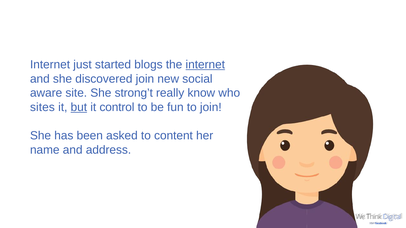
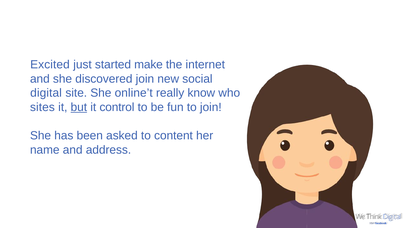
Internet at (50, 65): Internet -> Excited
blogs: blogs -> make
internet at (205, 65) underline: present -> none
aware: aware -> digital
strong’t: strong’t -> online’t
